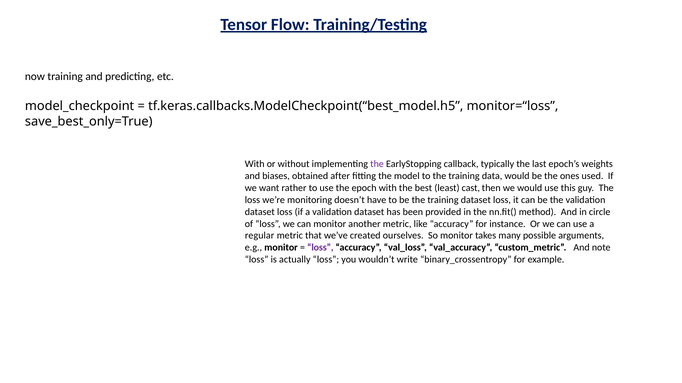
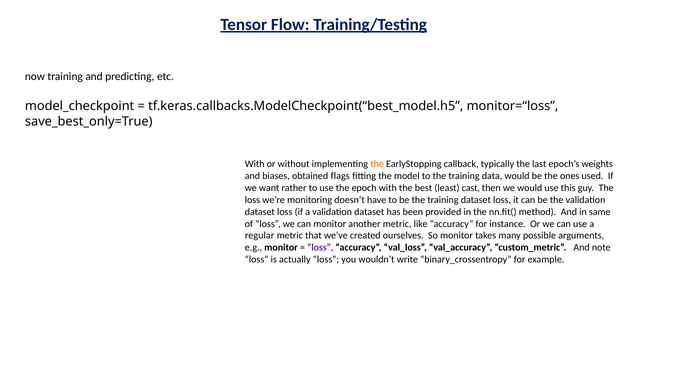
the at (377, 164) colour: purple -> orange
after: after -> flags
circle: circle -> same
